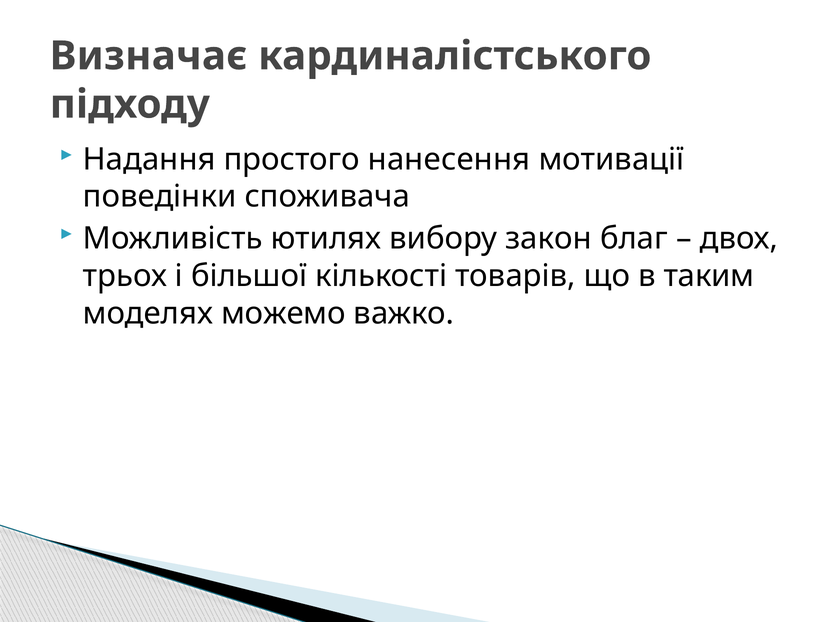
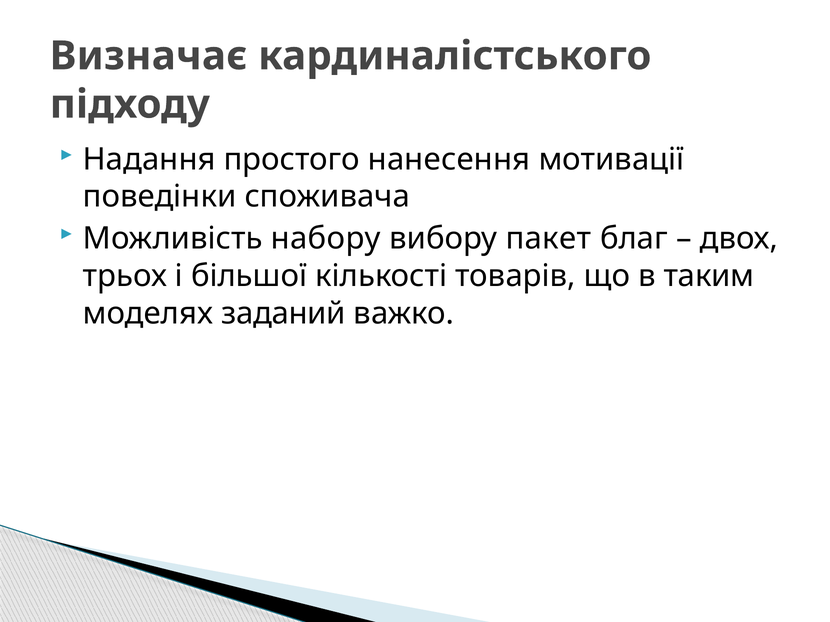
ютилях: ютилях -> набору
закон: закон -> пакет
можемо: можемо -> заданий
